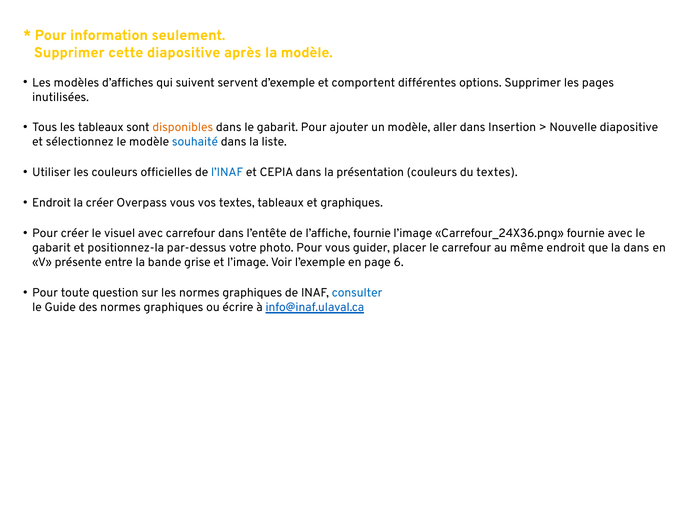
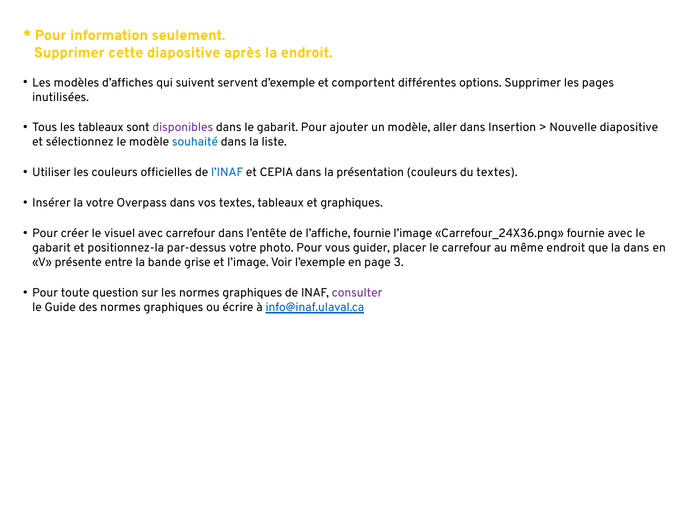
la modèle: modèle -> endroit
disponibles colour: orange -> purple
Endroit at (52, 203): Endroit -> Insérer
la créer: créer -> votre
Overpass vous: vous -> dans
6: 6 -> 3
consulter colour: blue -> purple
